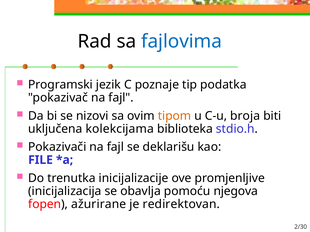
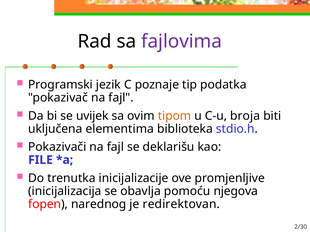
fajlovima colour: blue -> purple
nizovi: nizovi -> uvijek
kolekcijama: kolekcijama -> elementima
ažurirane: ažurirane -> narednog
